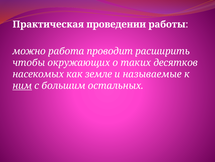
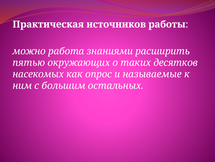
проведении: проведении -> источников
проводит: проводит -> знаниями
чтобы: чтобы -> пятью
земле: земле -> опрос
ним underline: present -> none
